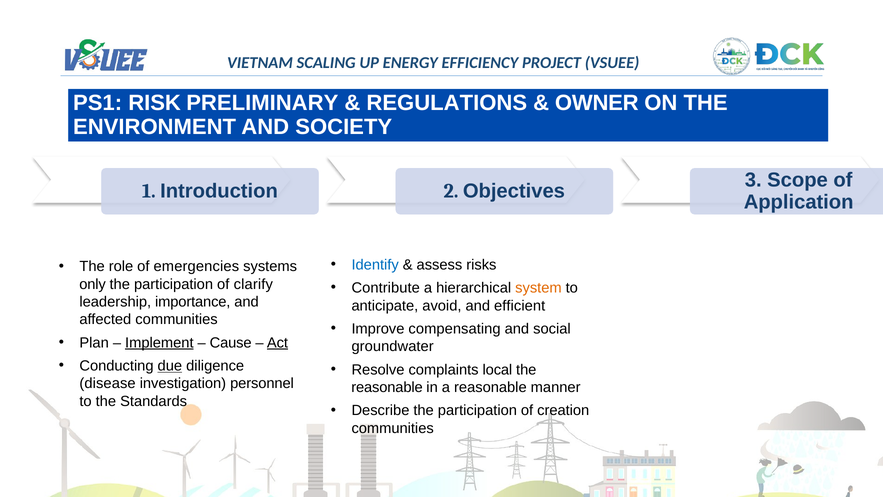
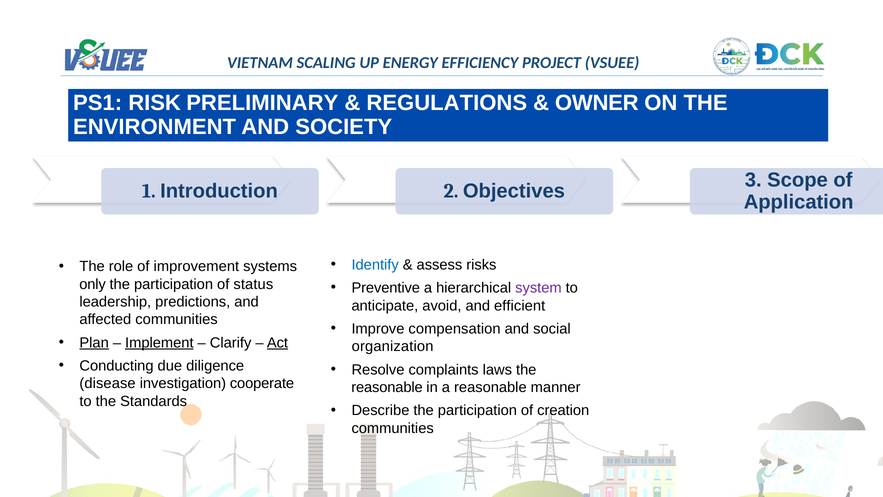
emergencies: emergencies -> improvement
clarify: clarify -> status
Contribute: Contribute -> Preventive
system colour: orange -> purple
importance: importance -> predictions
compensating: compensating -> compensation
Plan underline: none -> present
Cause: Cause -> Clarify
groundwater: groundwater -> organization
due underline: present -> none
local: local -> laws
personnel: personnel -> cooperate
